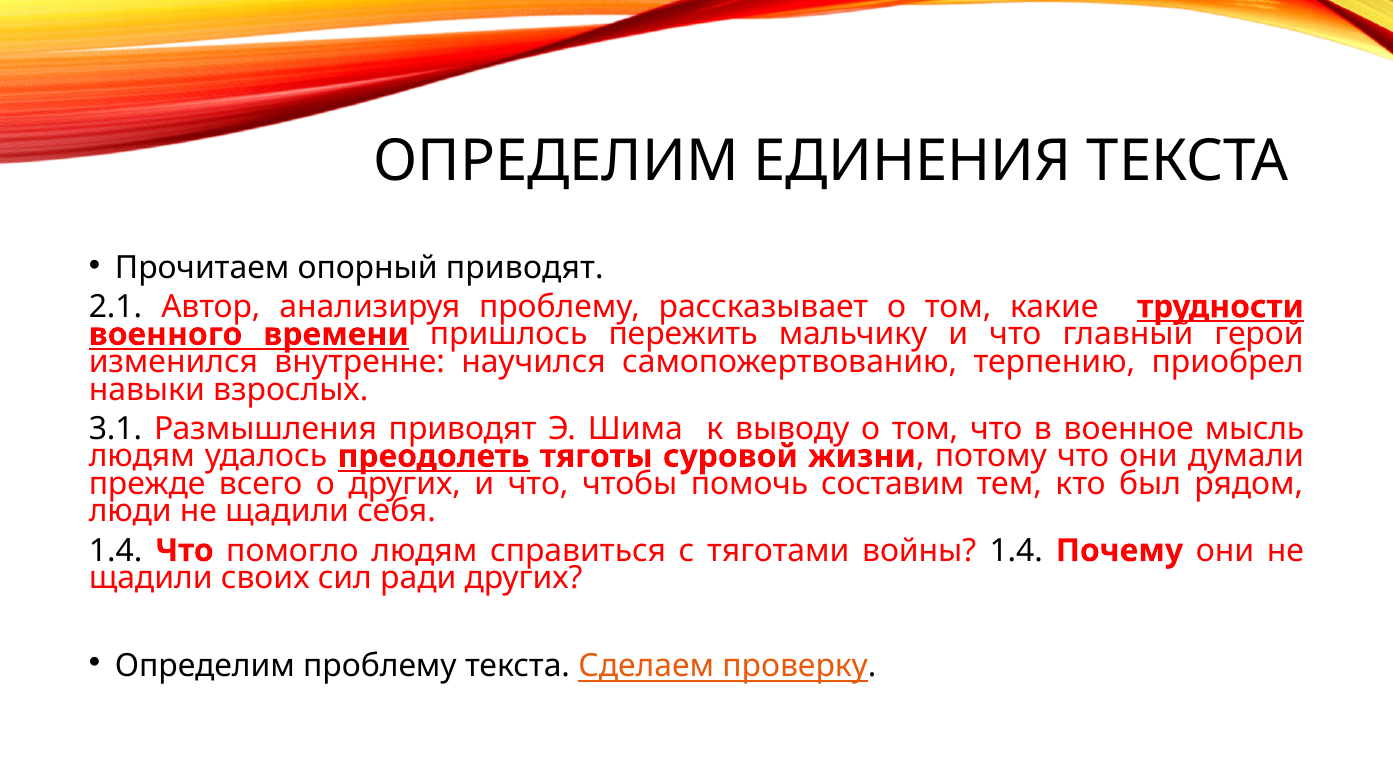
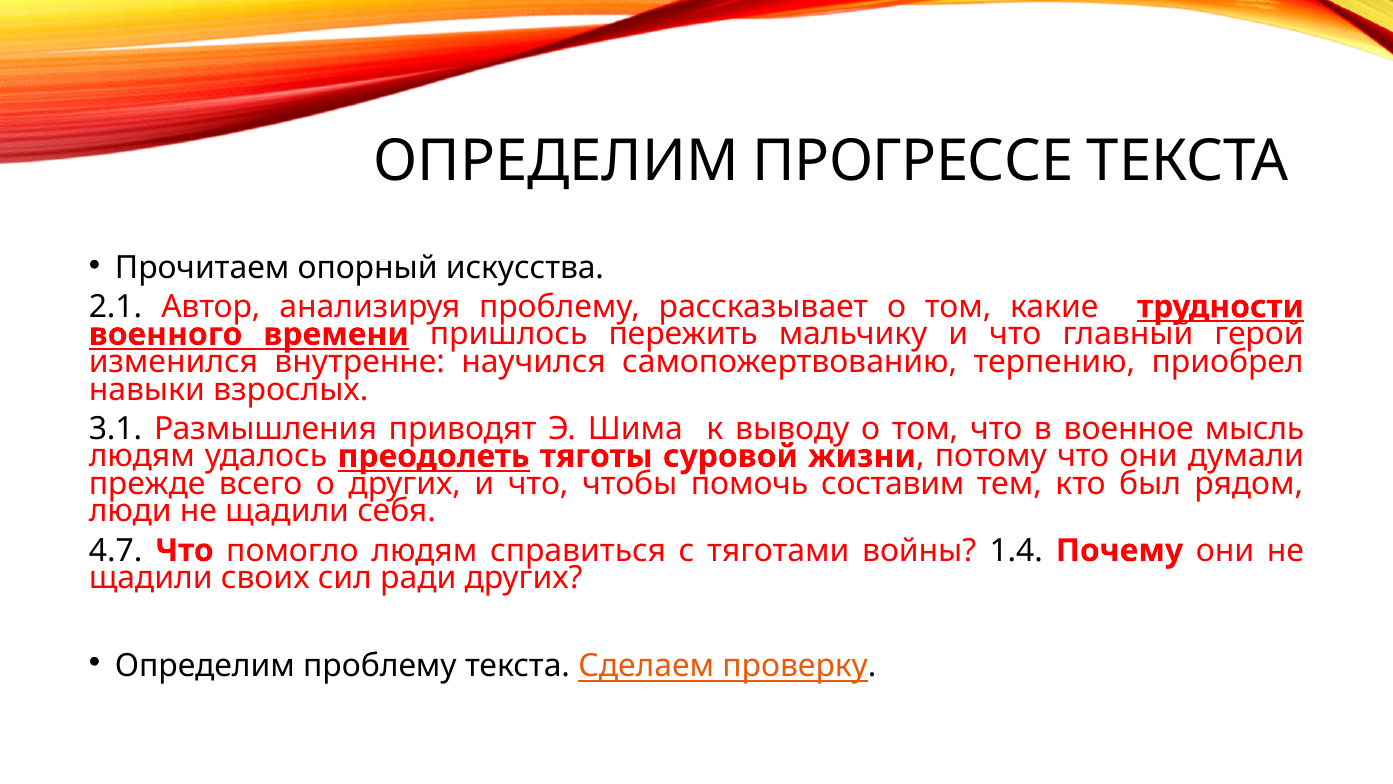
ЕДИНЕНИЯ: ЕДИНЕНИЯ -> ПРОГРЕССЕ
опорный приводят: приводят -> искусства
1.4 at (116, 550): 1.4 -> 4.7
